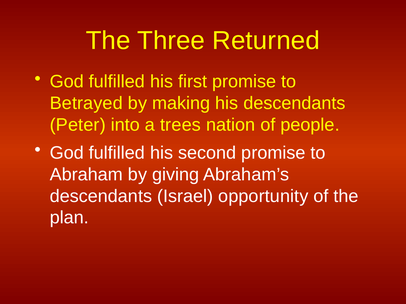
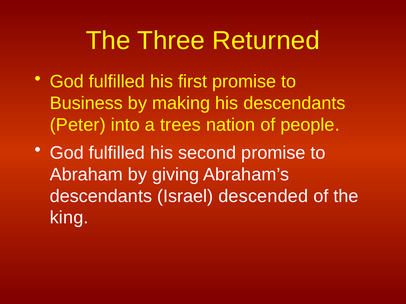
Betrayed: Betrayed -> Business
opportunity: opportunity -> descended
plan: plan -> king
